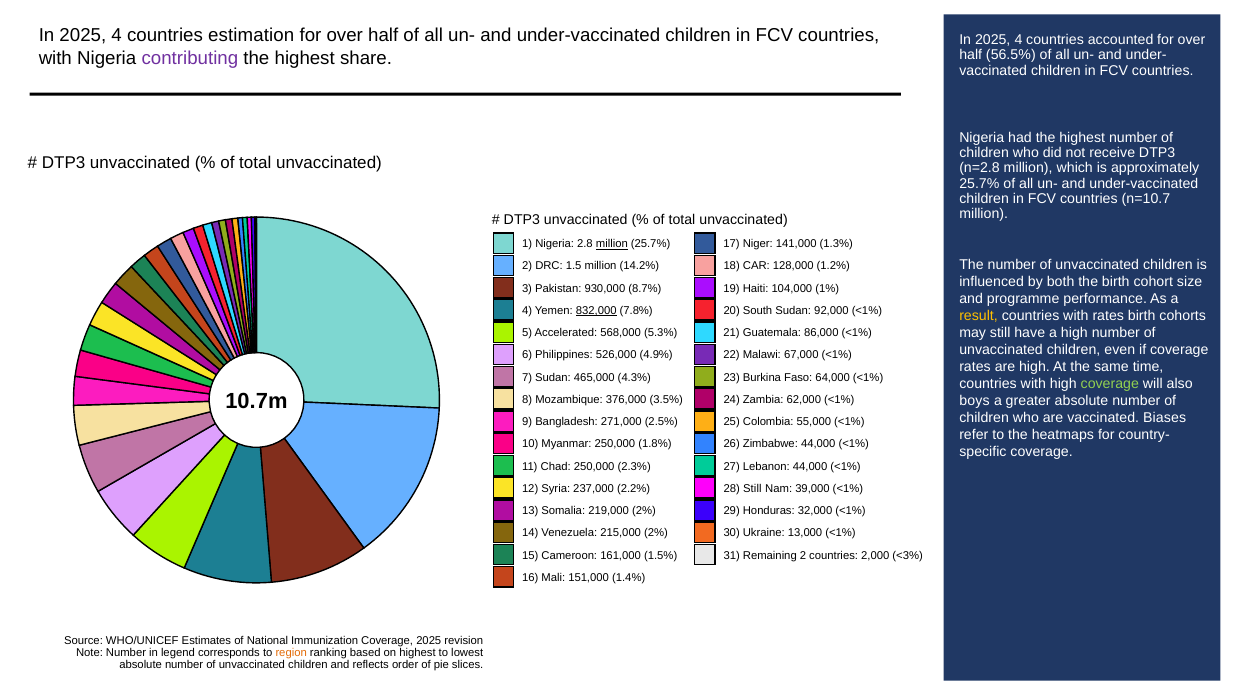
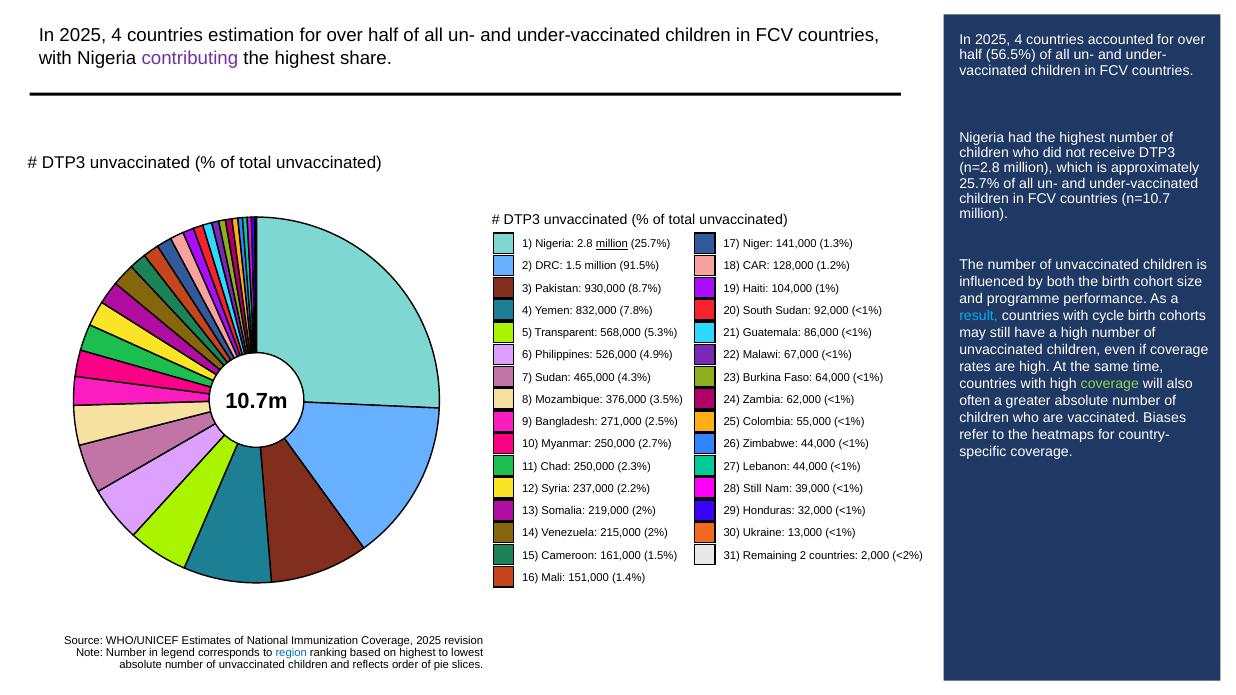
14.2%: 14.2% -> 91.5%
832,000 underline: present -> none
result colour: yellow -> light blue
with rates: rates -> cycle
Accelerated: Accelerated -> Transparent
boys: boys -> often
1.8%: 1.8% -> 2.7%
<3%: <3% -> <2%
region colour: orange -> blue
